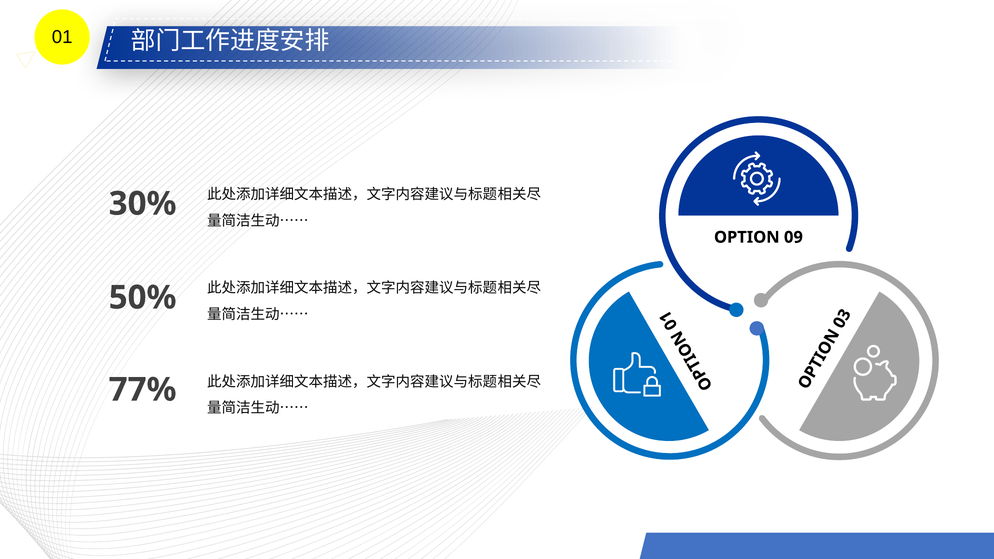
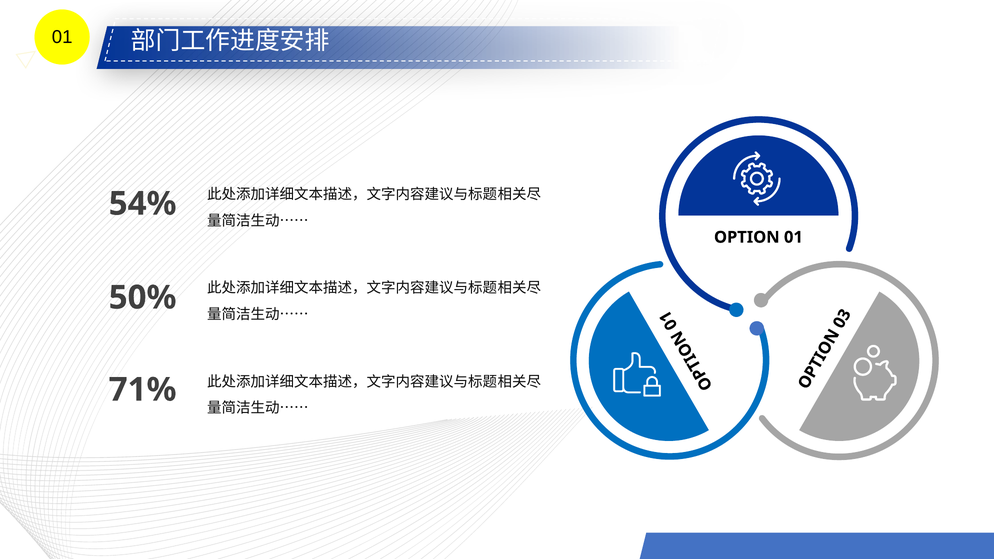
30%: 30% -> 54%
OPTION 09: 09 -> 01
77%: 77% -> 71%
